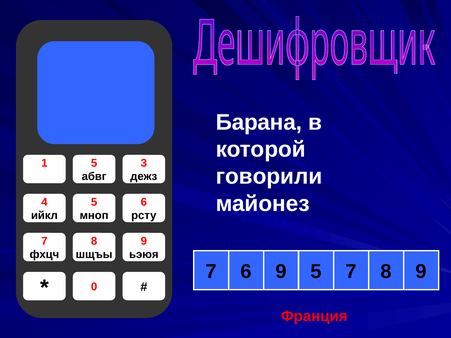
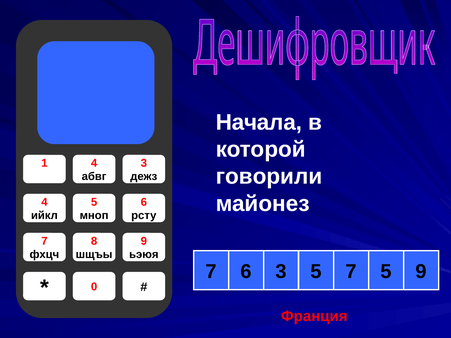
Барана: Барана -> Начала
1 5: 5 -> 4
6 9: 9 -> 3
7 8: 8 -> 5
